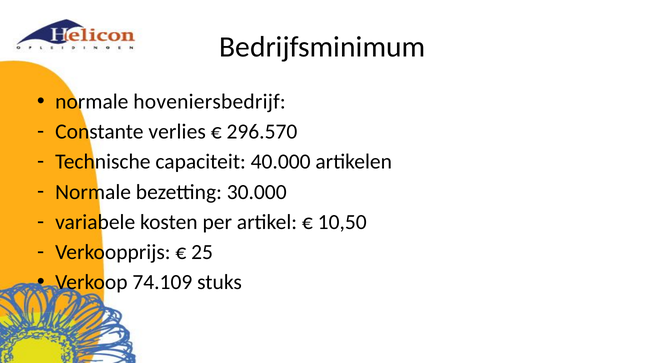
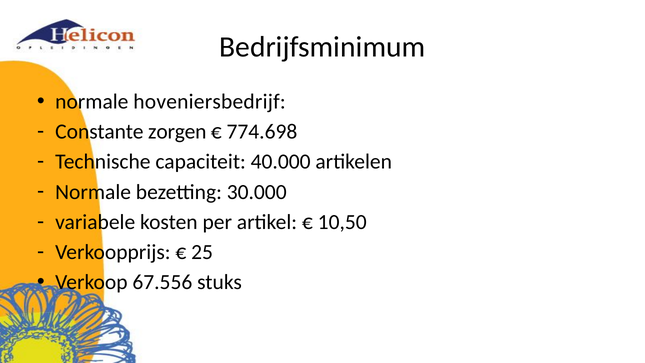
verlies: verlies -> zorgen
296.570: 296.570 -> 774.698
74.109: 74.109 -> 67.556
